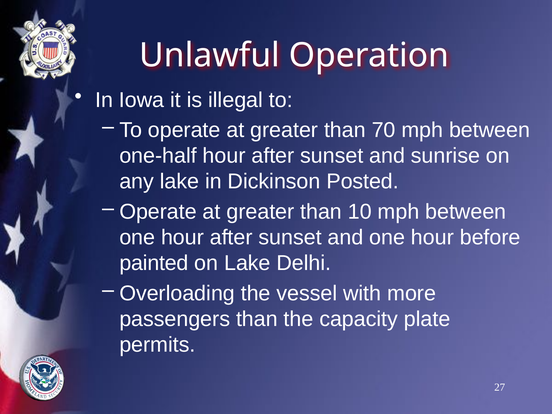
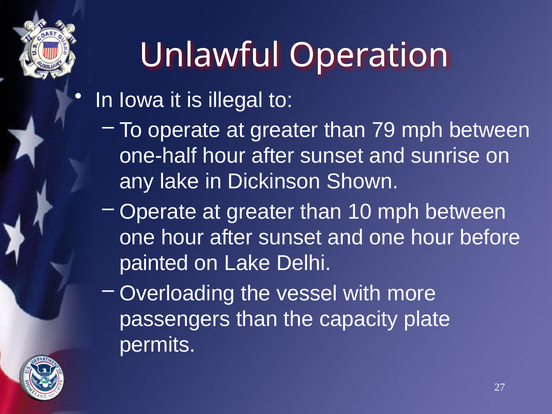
70: 70 -> 79
Posted: Posted -> Shown
